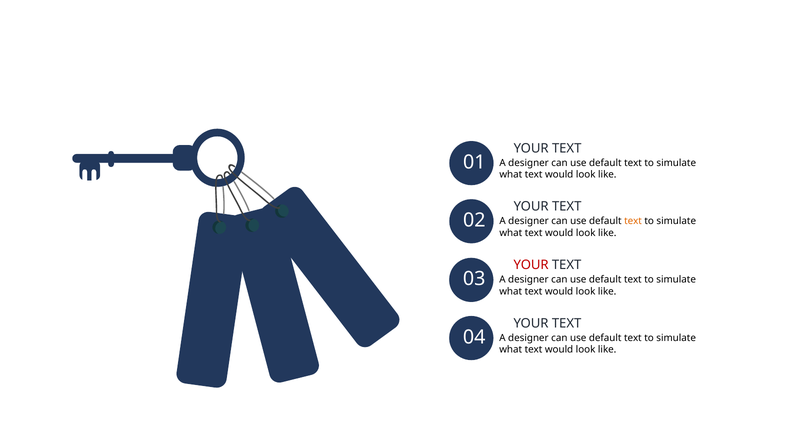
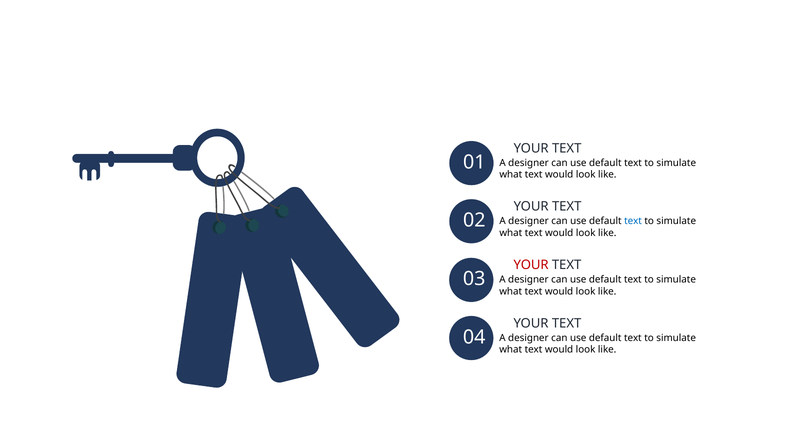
text at (633, 221) colour: orange -> blue
